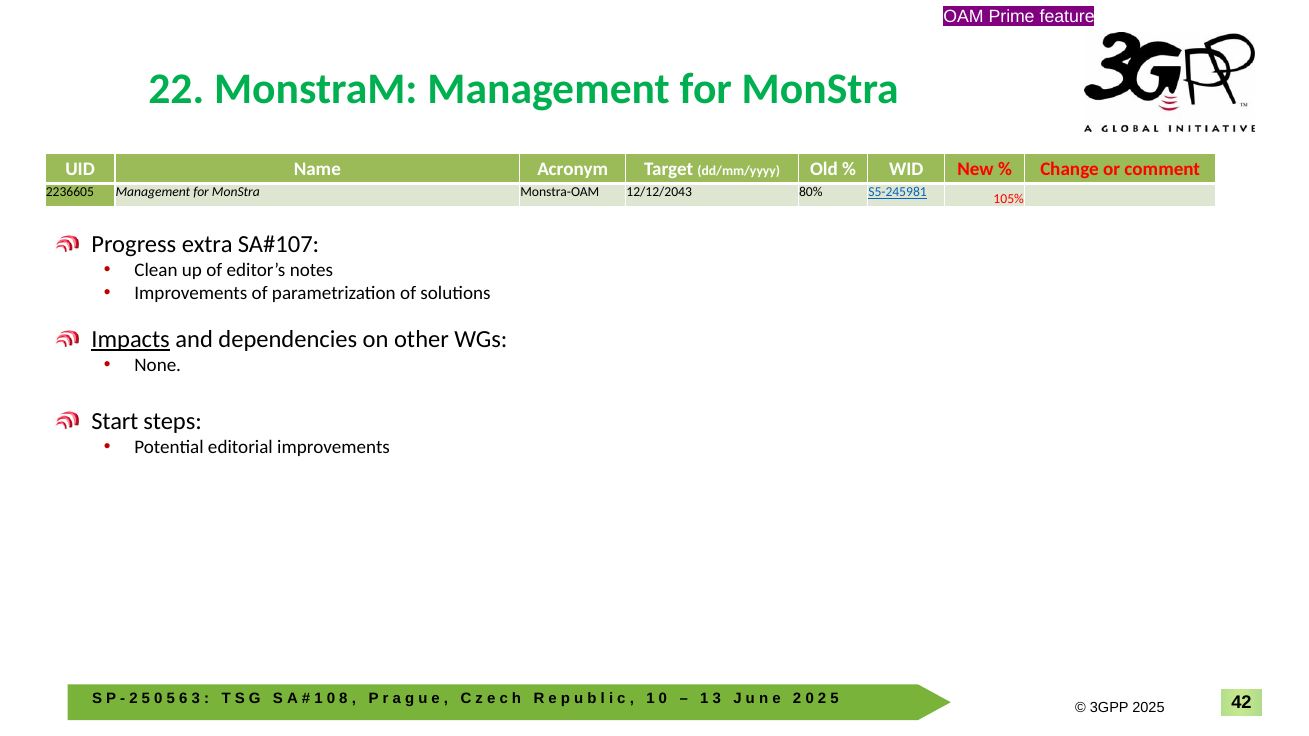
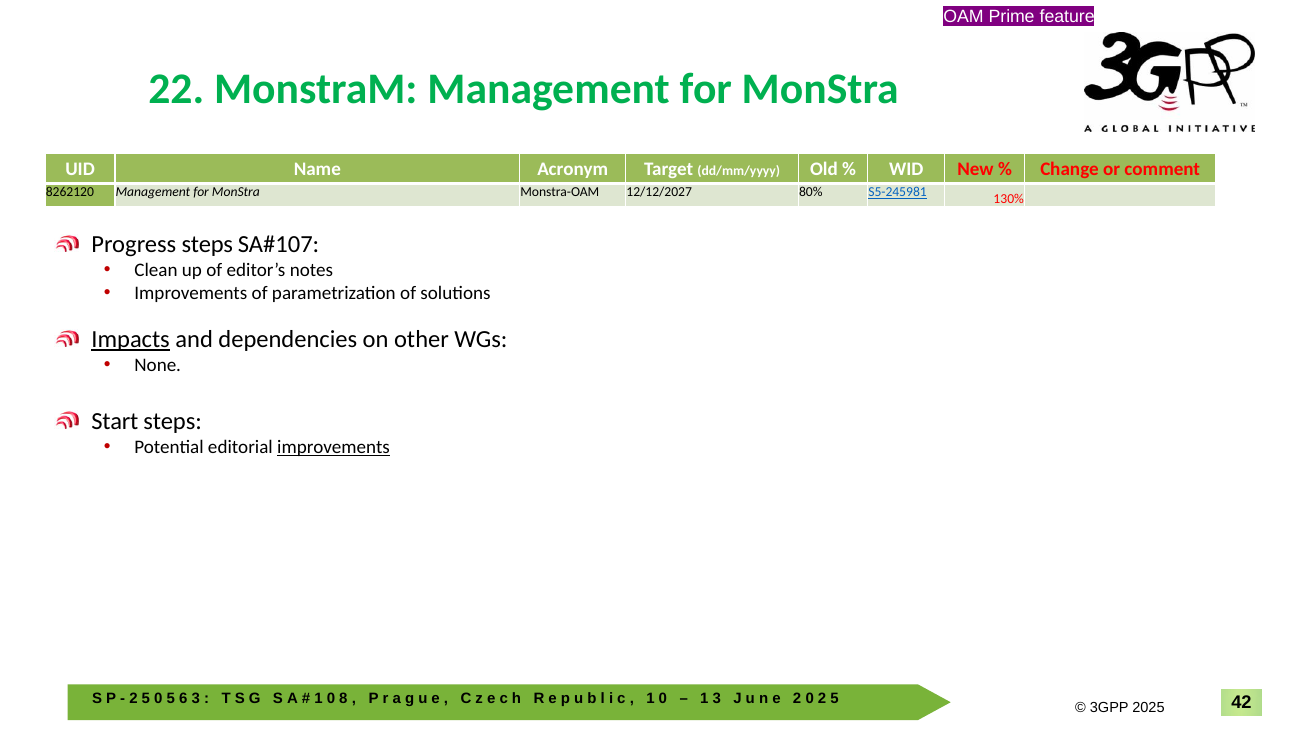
2236605: 2236605 -> 8262120
12/12/2043: 12/12/2043 -> 12/12/2027
105%: 105% -> 130%
Progress extra: extra -> steps
improvements at (334, 447) underline: none -> present
